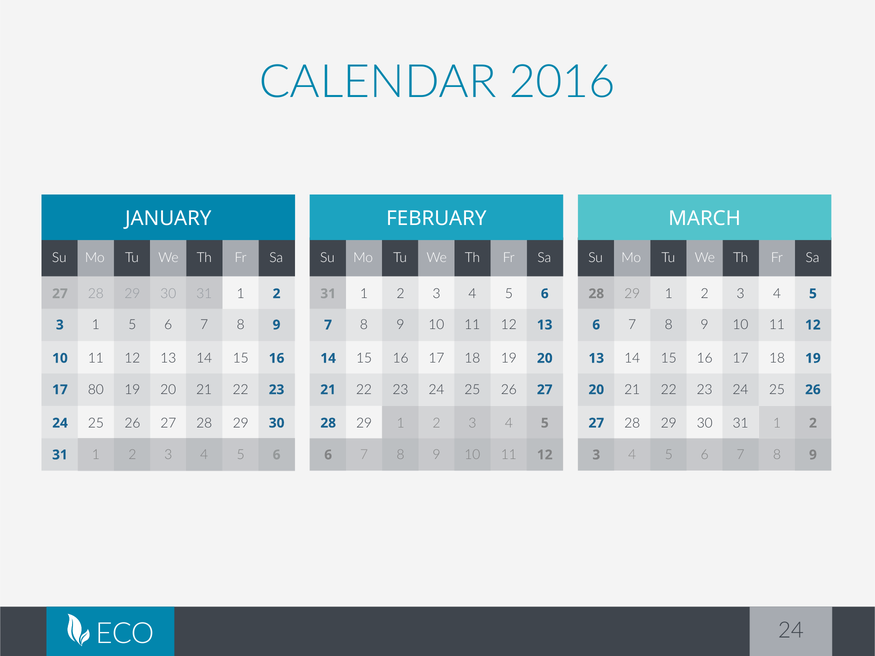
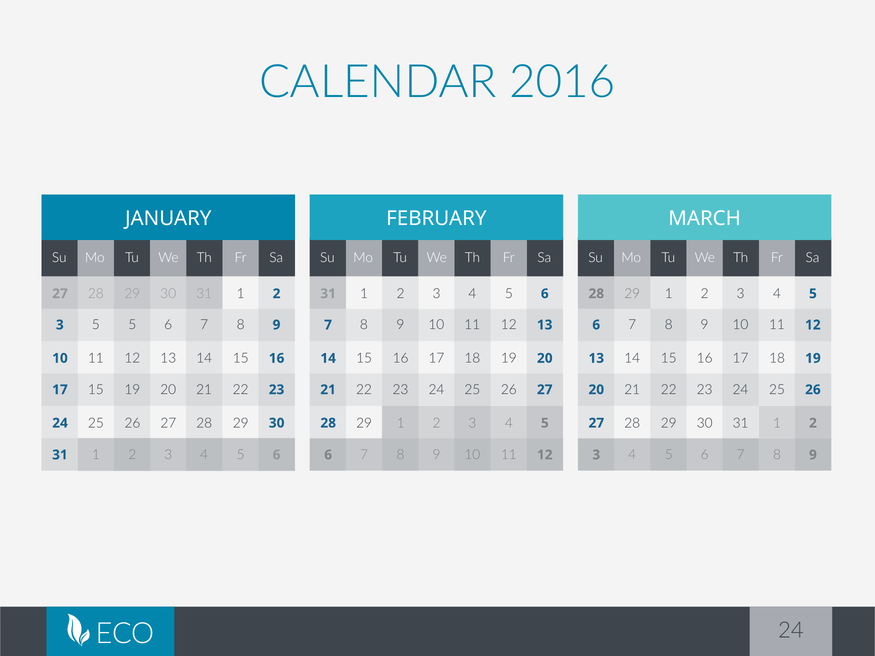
1 at (96, 325): 1 -> 5
80 at (96, 390): 80 -> 15
